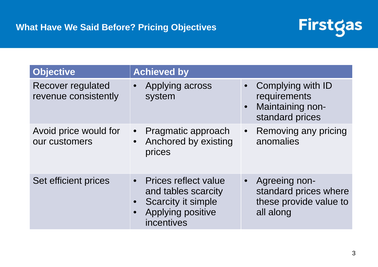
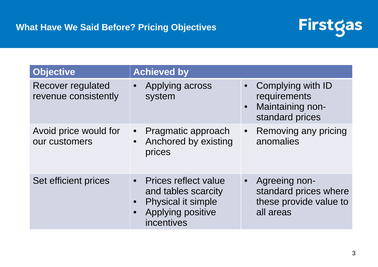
Scarcity at (163, 202): Scarcity -> Physical
along: along -> areas
